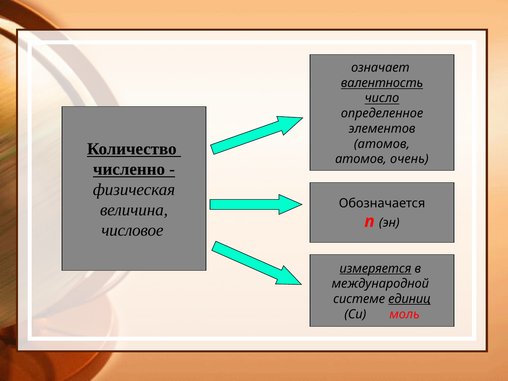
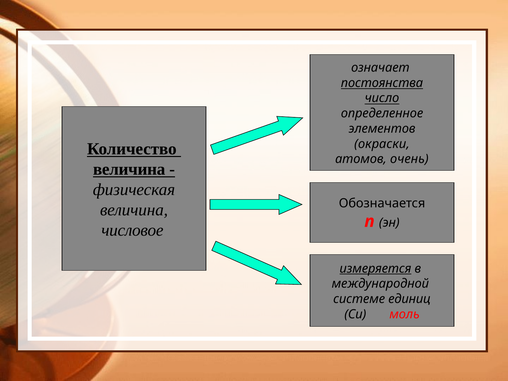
валентность: валентность -> постоянства
атомов at (382, 144): атомов -> окраски
численно at (129, 169): численно -> величина
единиц underline: present -> none
